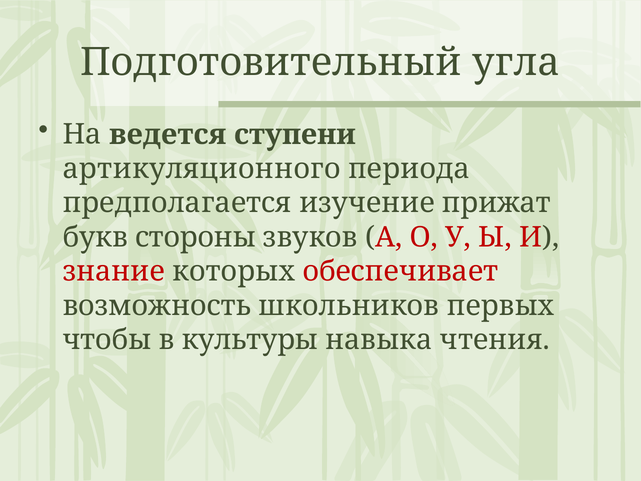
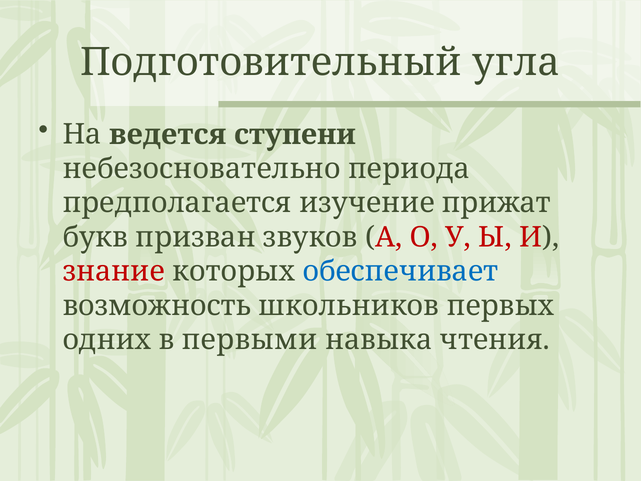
артикуляционного: артикуляционного -> небезосновательно
стороны: стороны -> призван
обеспечивает colour: red -> blue
чтобы: чтобы -> одних
культуры: культуры -> первыми
